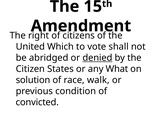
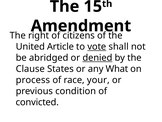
Which: Which -> Article
vote underline: none -> present
Citizen: Citizen -> Clause
solution: solution -> process
walk: walk -> your
